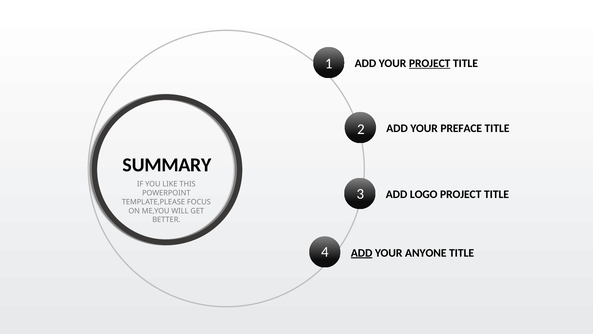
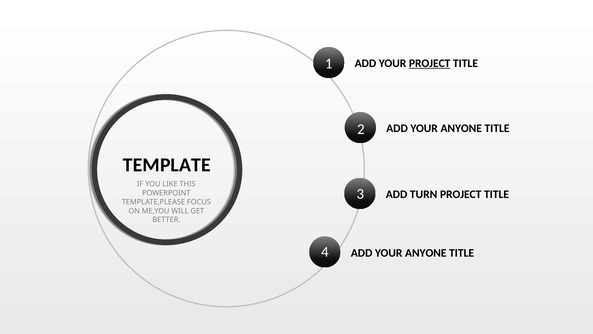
PREFACE at (461, 128): PREFACE -> ANYONE
SUMMARY: SUMMARY -> TEMPLATE
LOGO: LOGO -> TURN
ADD at (362, 253) underline: present -> none
